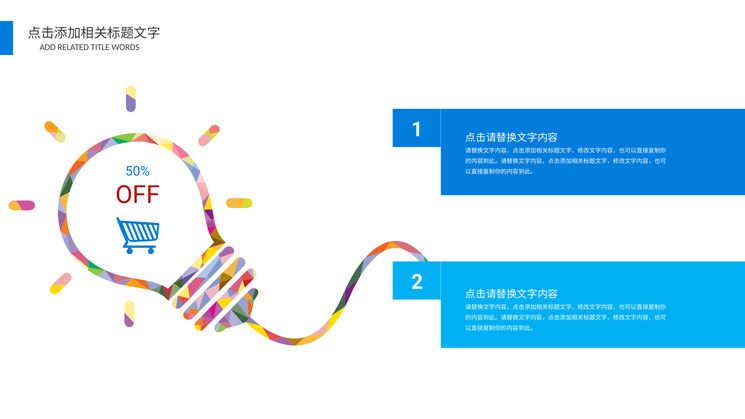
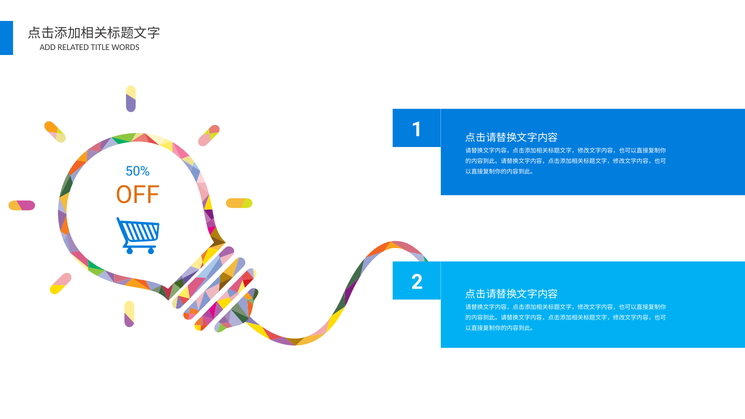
OFF colour: red -> orange
